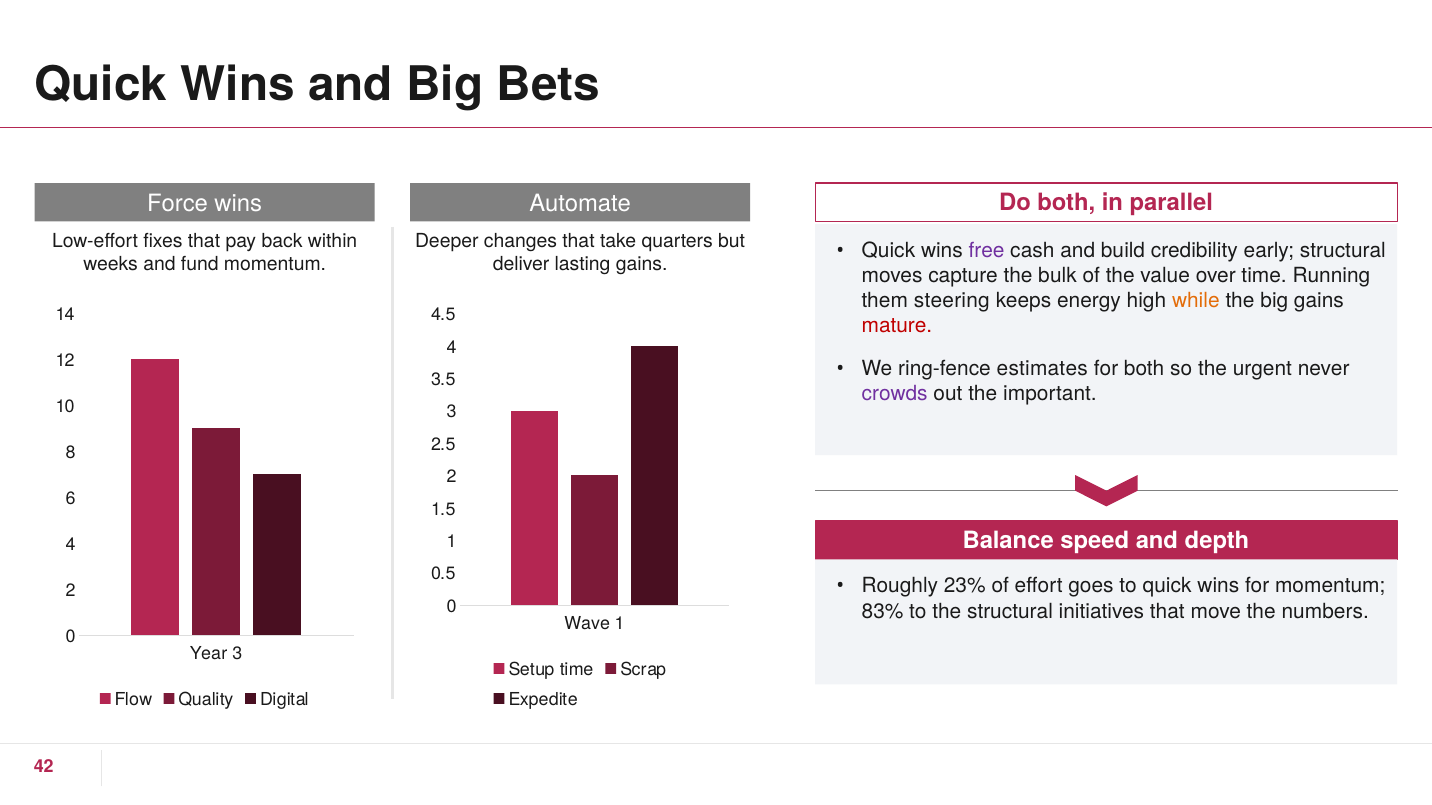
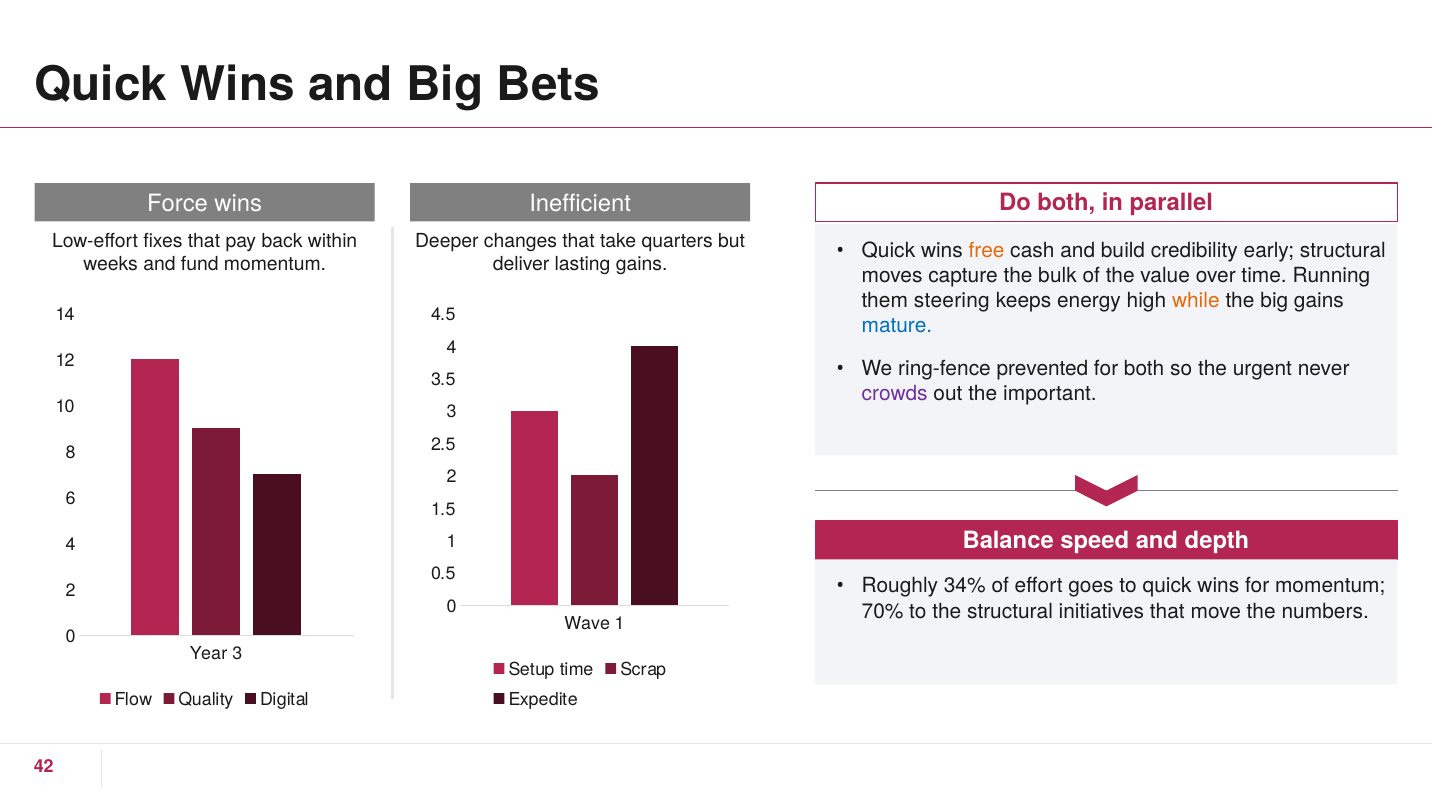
Automate: Automate -> Inefficient
free colour: purple -> orange
mature colour: red -> blue
estimates: estimates -> prevented
23%: 23% -> 34%
83%: 83% -> 70%
